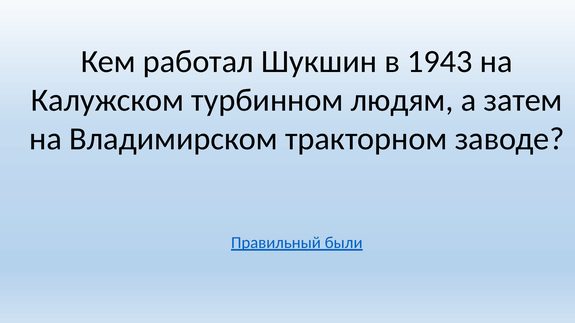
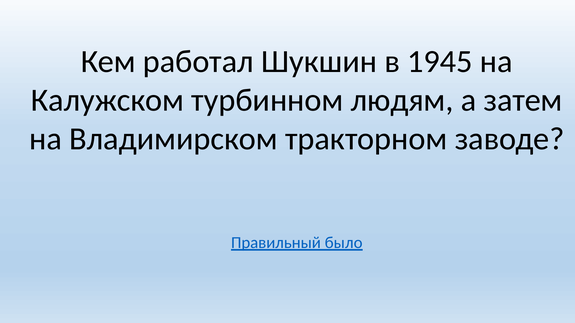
1943: 1943 -> 1945
были: были -> было
